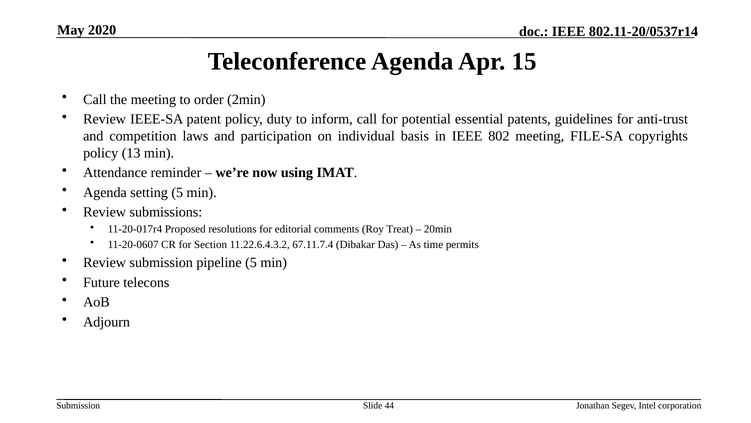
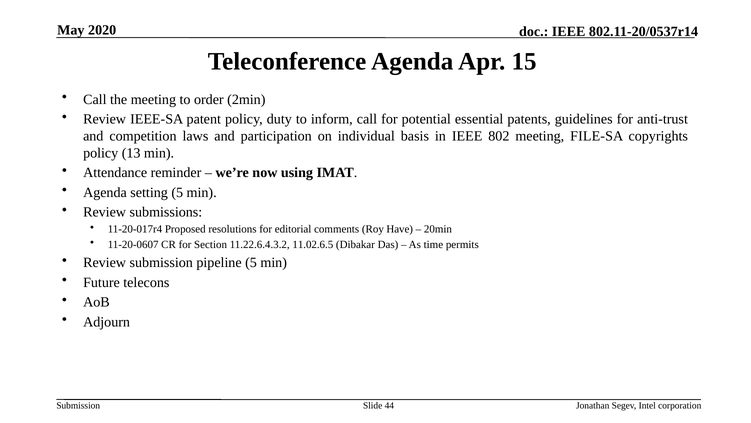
Treat: Treat -> Have
67.11.7.4: 67.11.7.4 -> 11.02.6.5
